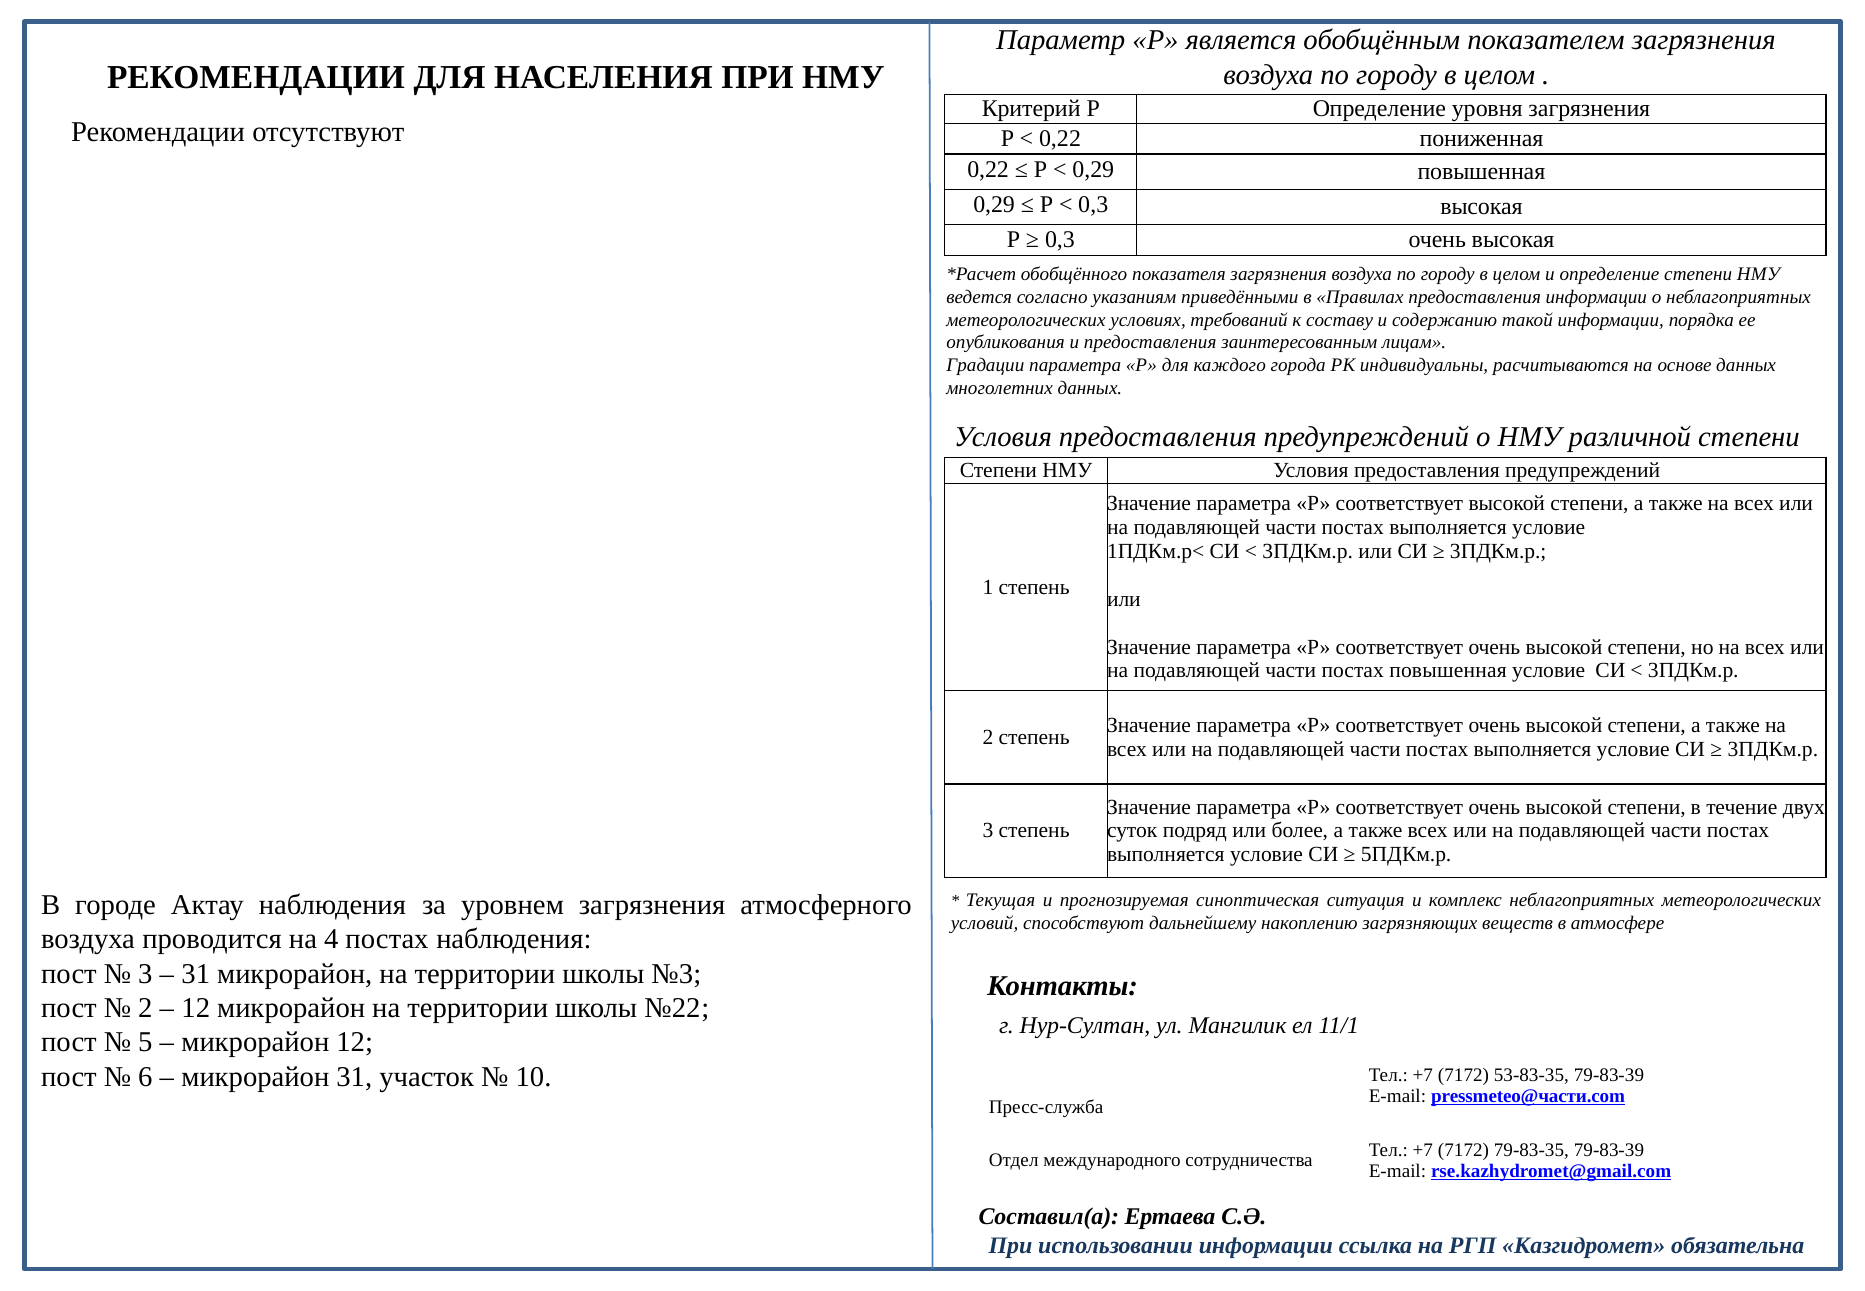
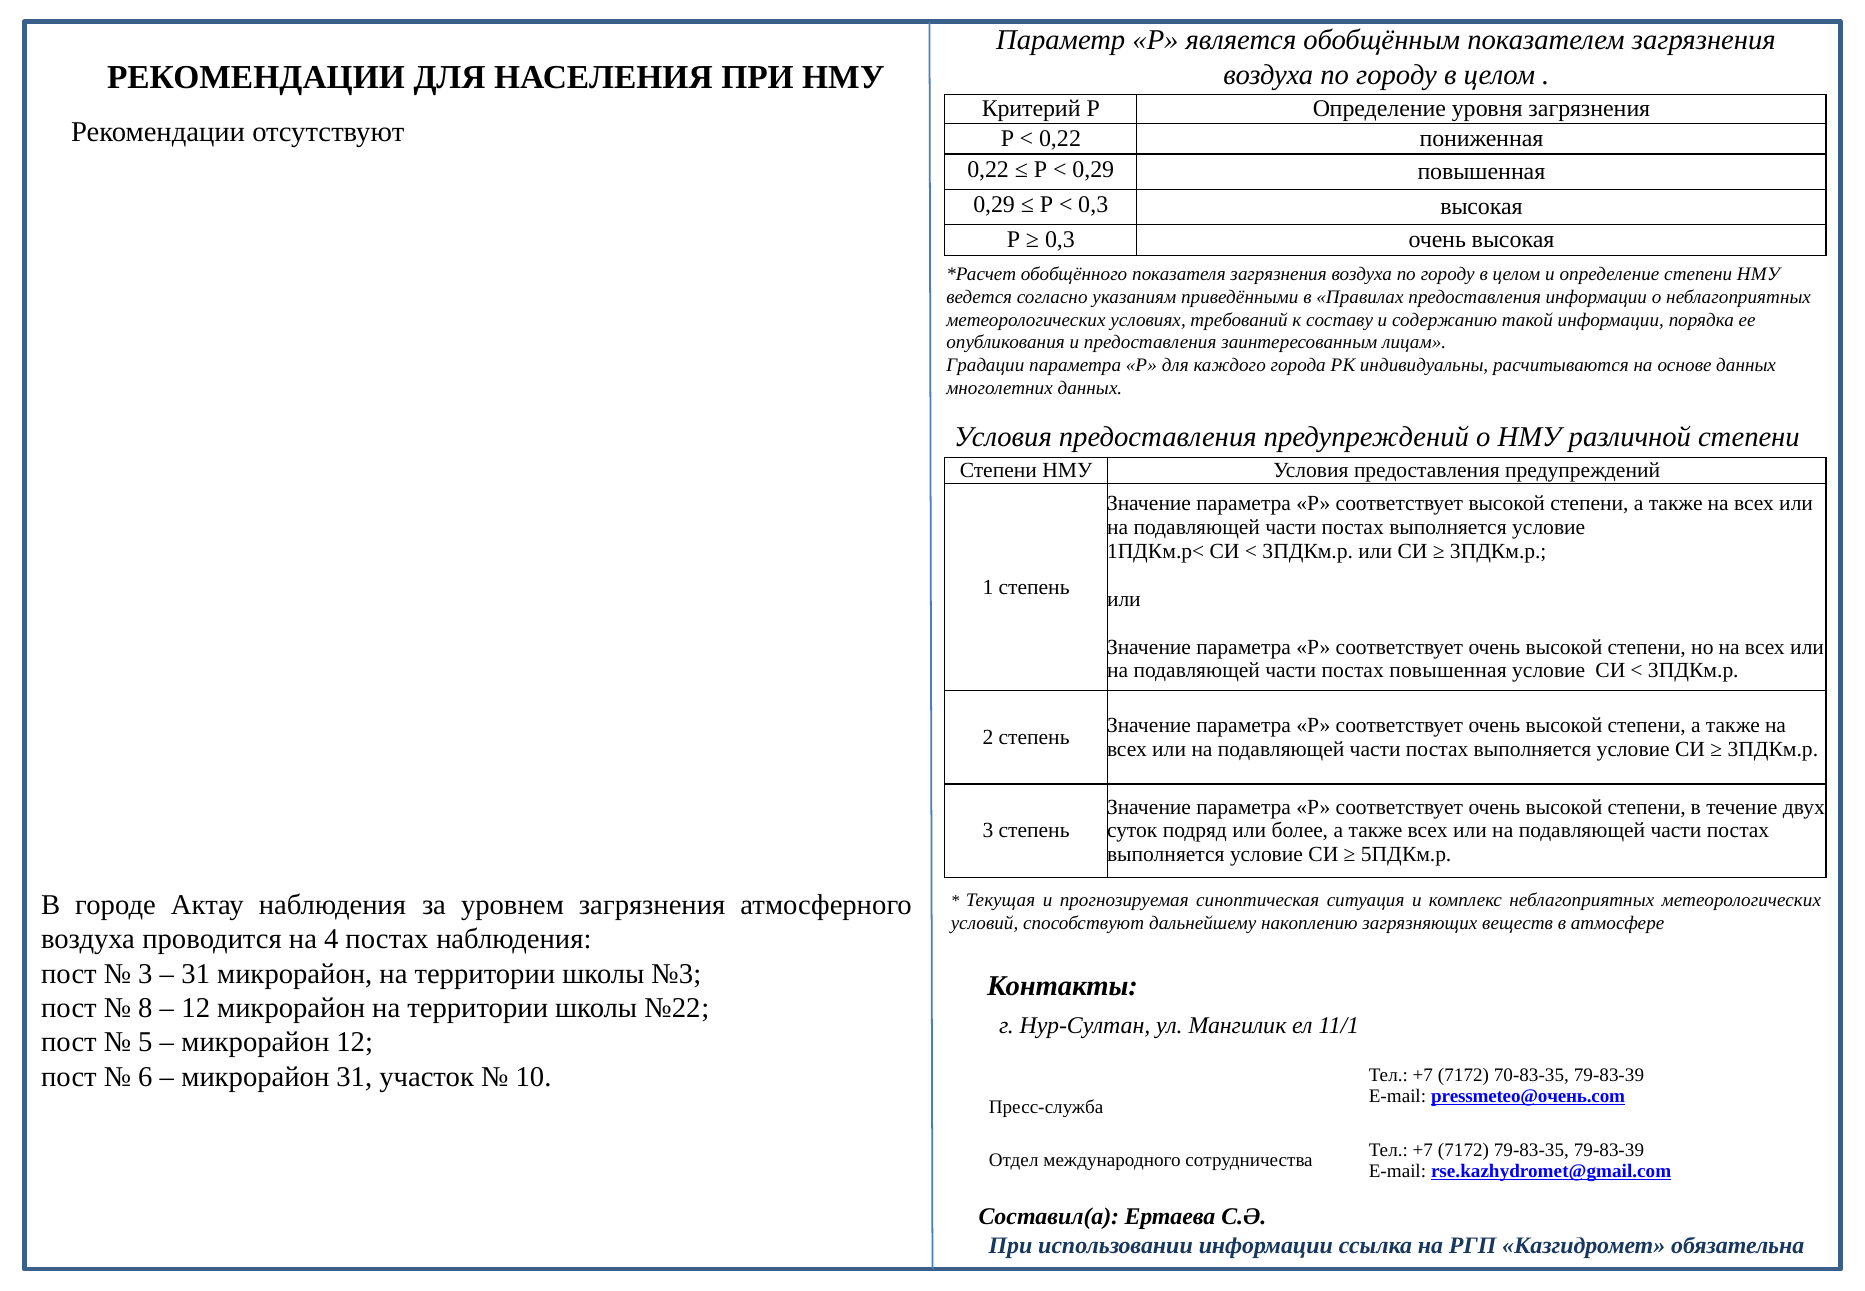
2 at (145, 1008): 2 -> 8
53-83-35: 53-83-35 -> 70-83-35
pressmeteo@части.com: pressmeteo@части.com -> pressmeteo@очень.com
